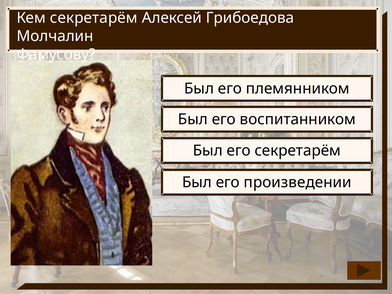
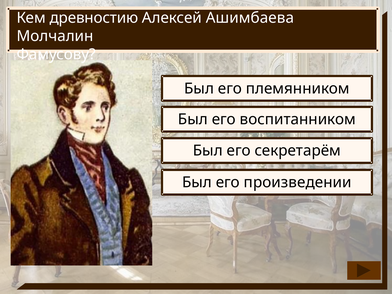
Кем секретарём: секретарём -> древностию
Грибоедова: Грибоедова -> Ашимбаева
